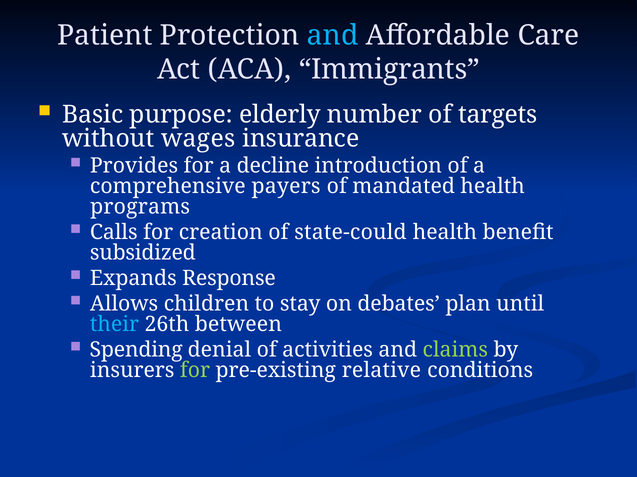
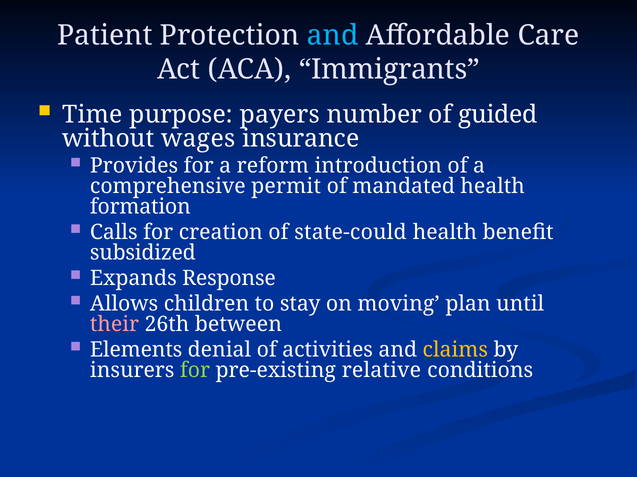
Basic: Basic -> Time
elderly: elderly -> payers
targets: targets -> guided
decline: decline -> reform
payers: payers -> permit
programs: programs -> formation
debates: debates -> moving
their colour: light blue -> pink
Spending: Spending -> Elements
claims colour: light green -> yellow
